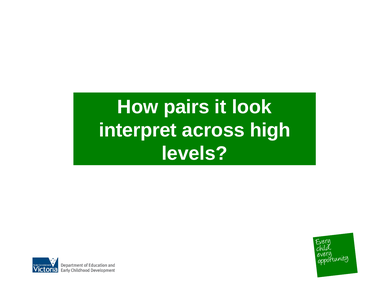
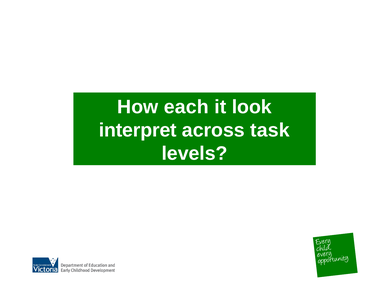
pairs: pairs -> each
high: high -> task
